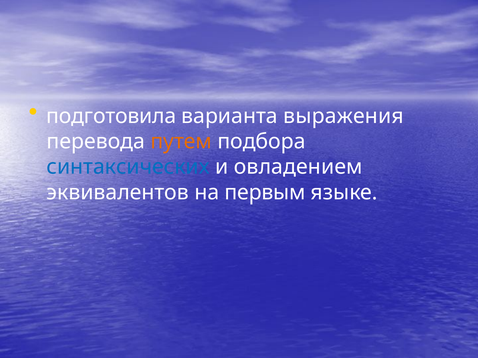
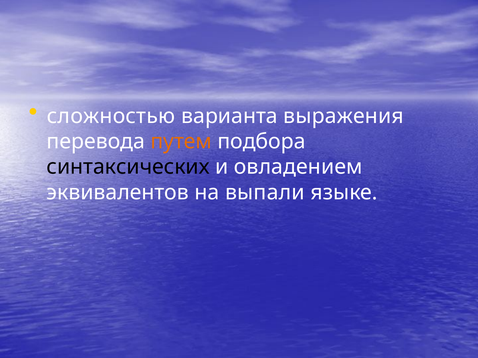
подготовила: подготовила -> сложностью
синтаксических colour: blue -> black
первым: первым -> выпали
